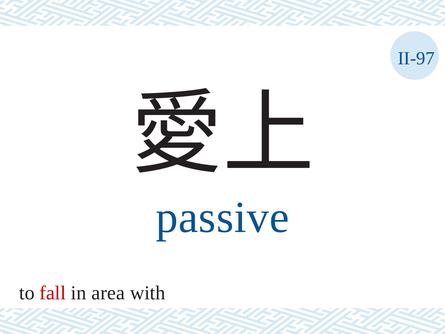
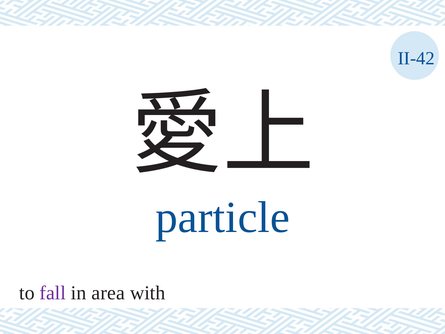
II-97: II-97 -> II-42
passive: passive -> particle
fall colour: red -> purple
